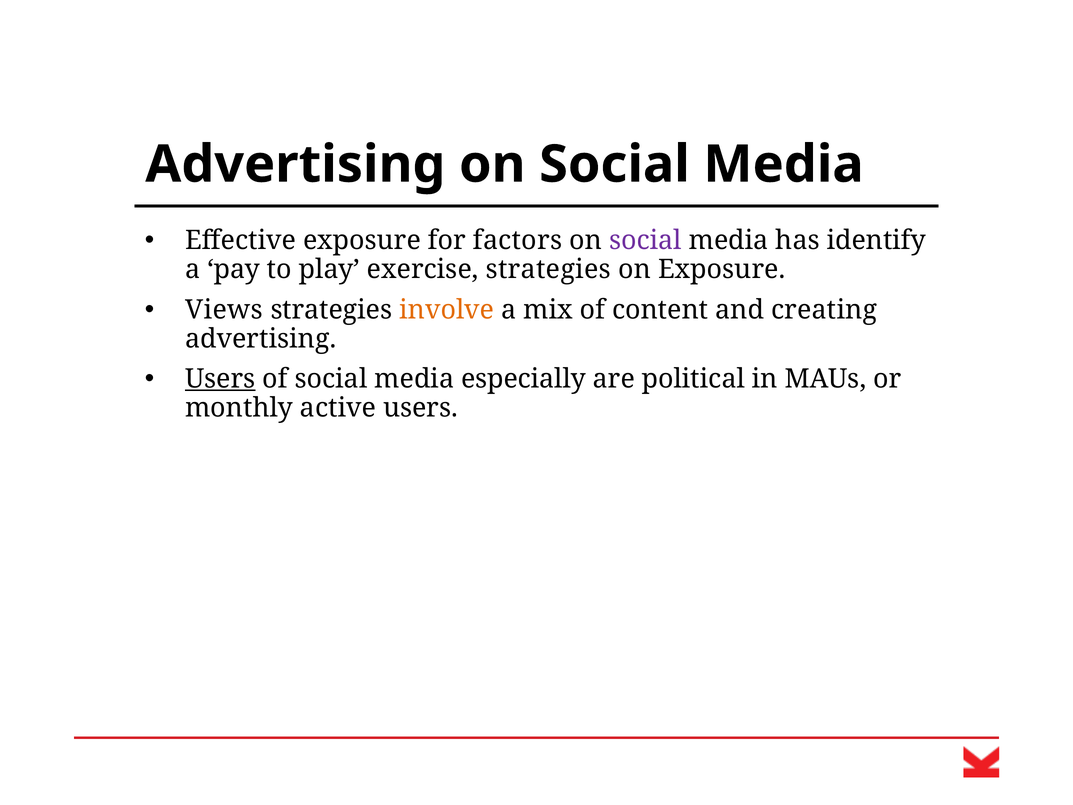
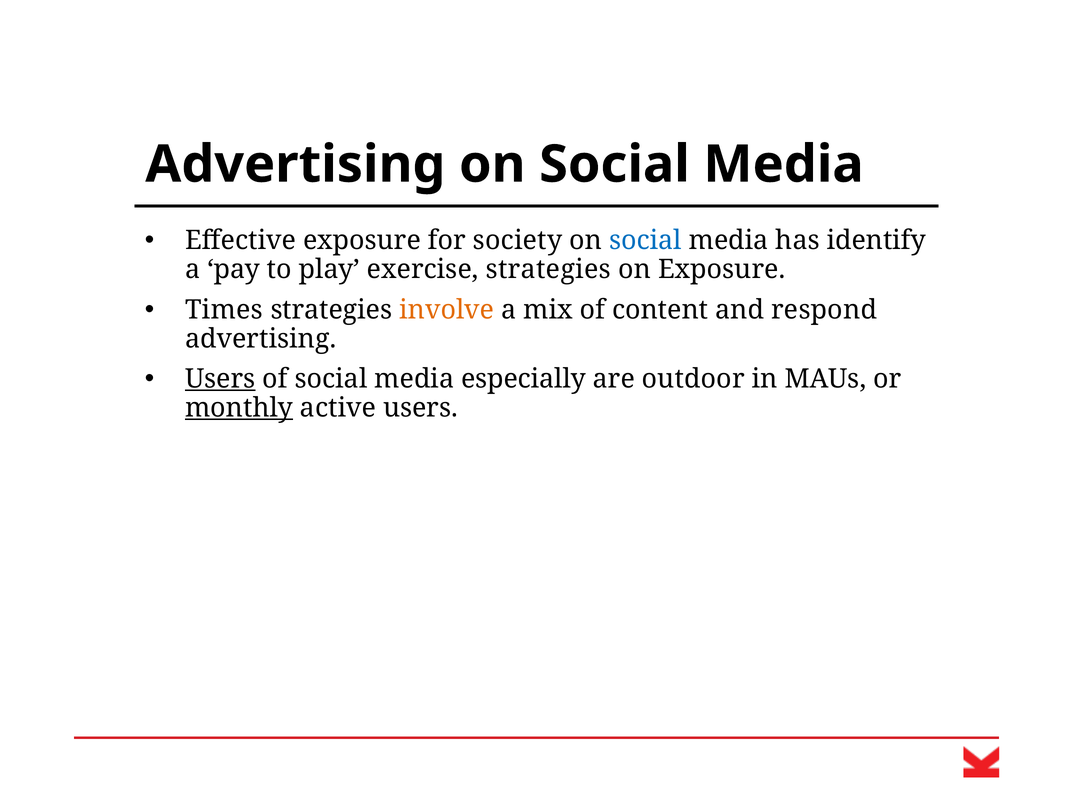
factors: factors -> society
social at (645, 240) colour: purple -> blue
Views: Views -> Times
creating: creating -> respond
political: political -> outdoor
monthly underline: none -> present
